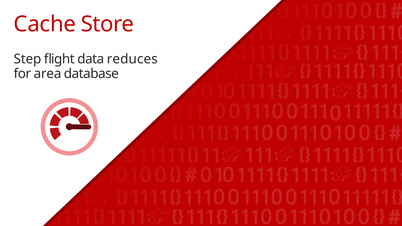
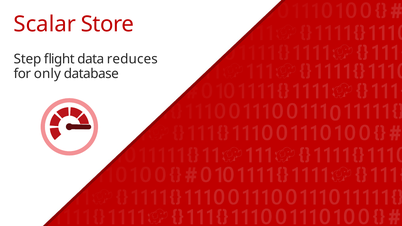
Cache: Cache -> Scalar
area: area -> only
